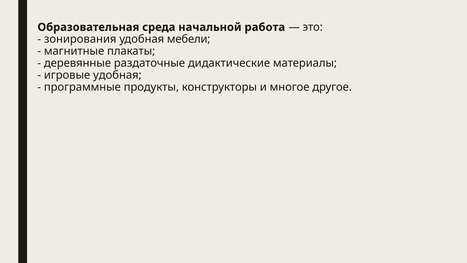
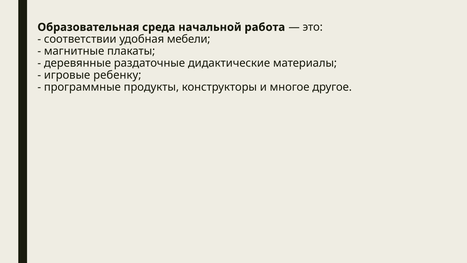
зонирования: зонирования -> соответствии
игровые удобная: удобная -> ребенку
